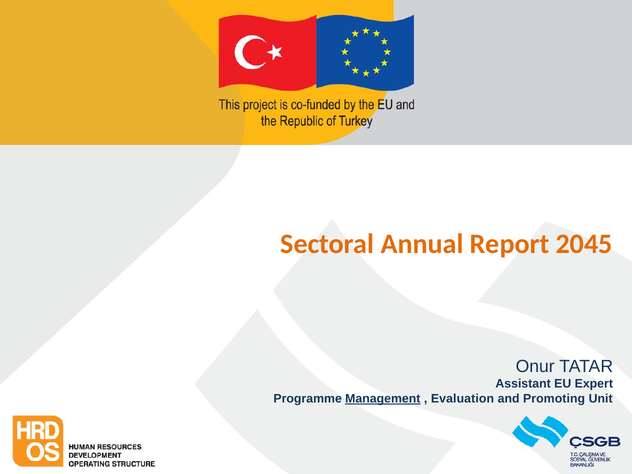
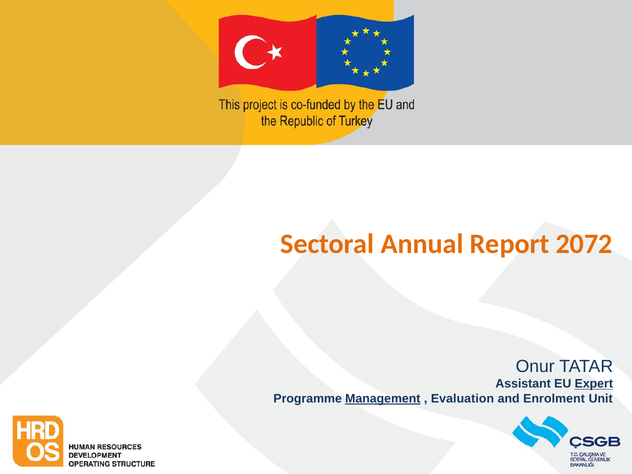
2045: 2045 -> 2072
Expert underline: none -> present
Promoting: Promoting -> Enrolment
